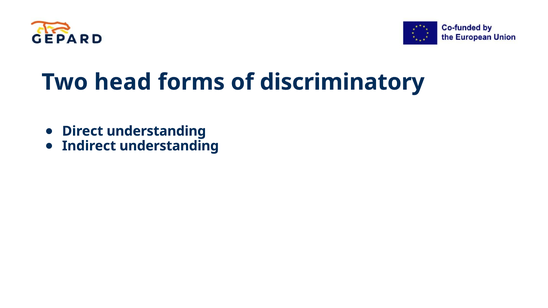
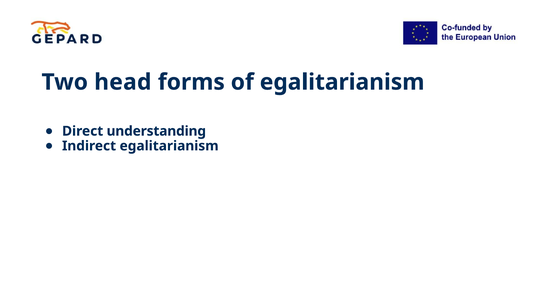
of discriminatory: discriminatory -> egalitarianism
Indirect understanding: understanding -> egalitarianism
